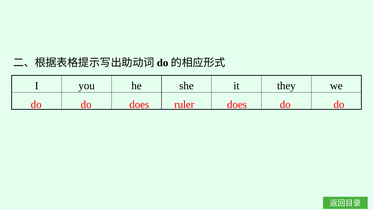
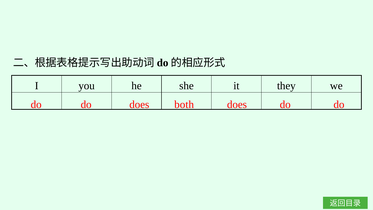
ruler: ruler -> both
